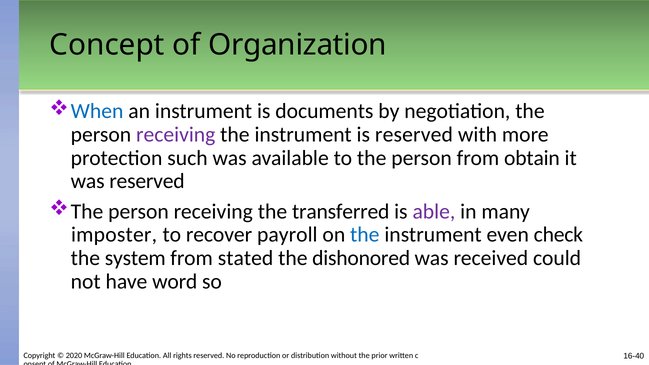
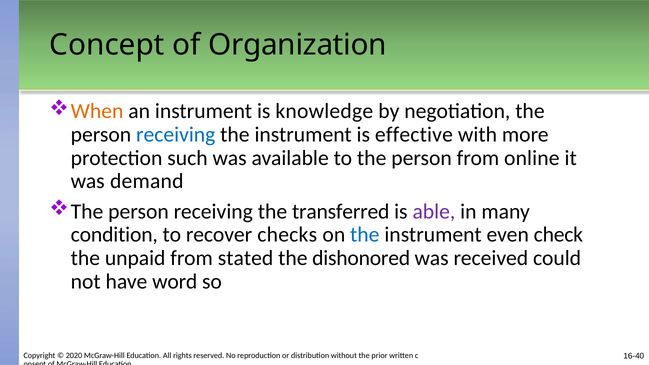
When colour: blue -> orange
documents: documents -> knowledge
receiving at (176, 135) colour: purple -> blue
is reserved: reserved -> effective
obtain: obtain -> online
was reserved: reserved -> demand
imposter: imposter -> condition
payroll: payroll -> checks
system: system -> unpaid
